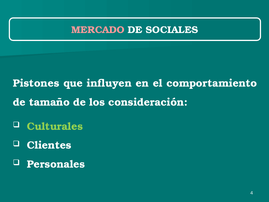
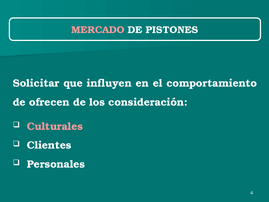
SOCIALES: SOCIALES -> PISTONES
Pistones: Pistones -> Solicitar
tamaño: tamaño -> ofrecen
Culturales colour: light green -> pink
